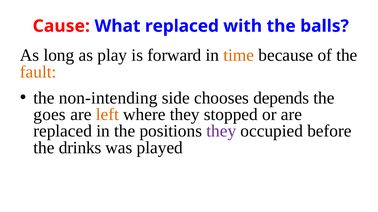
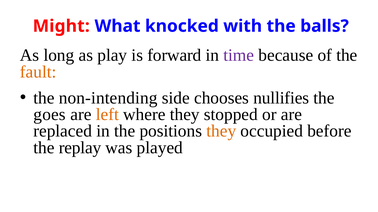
Cause: Cause -> Might
What replaced: replaced -> knocked
time colour: orange -> purple
depends: depends -> nullifies
they at (221, 131) colour: purple -> orange
drinks: drinks -> replay
